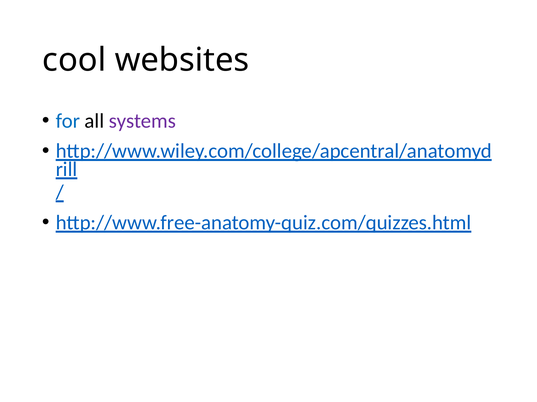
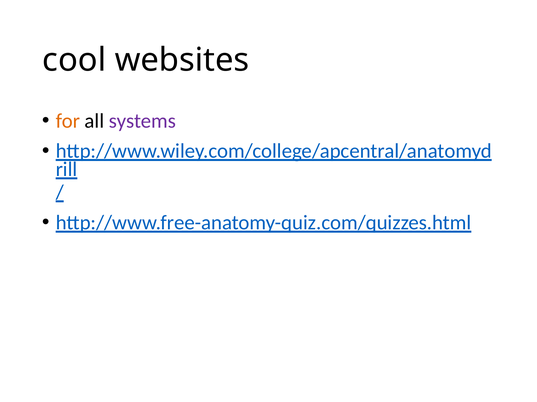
for colour: blue -> orange
